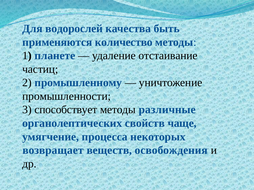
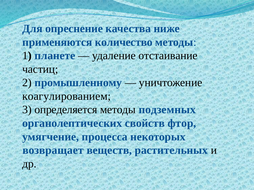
водорослей: водорослей -> опреснение
быть: быть -> ниже
промышленности: промышленности -> коагулированием
способствует: способствует -> определяется
различные: различные -> подземных
чаще: чаще -> фтор
освобождения: освобождения -> растительных
